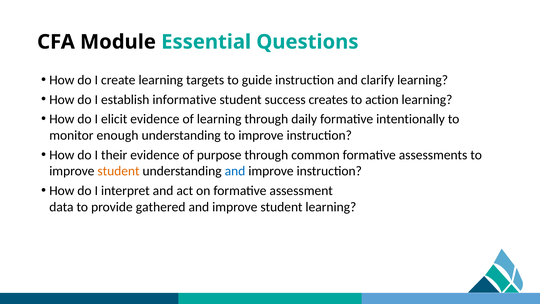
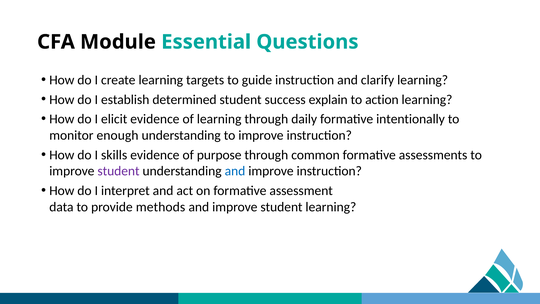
informative: informative -> determined
creates: creates -> explain
their: their -> skills
student at (119, 171) colour: orange -> purple
gathered: gathered -> methods
